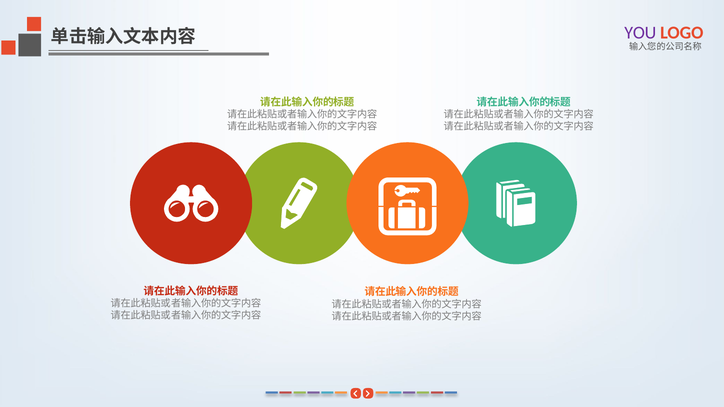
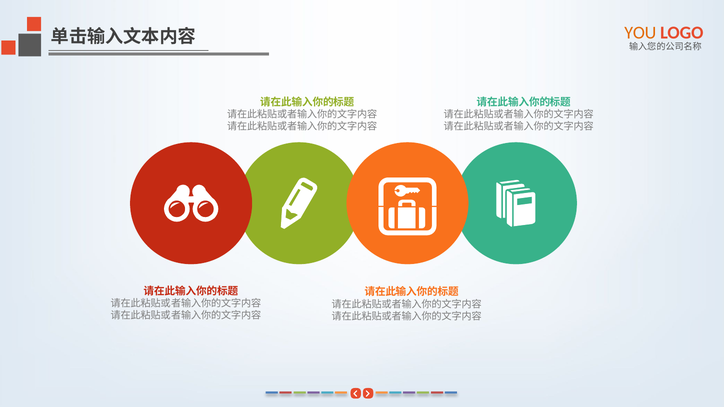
YOU colour: purple -> orange
